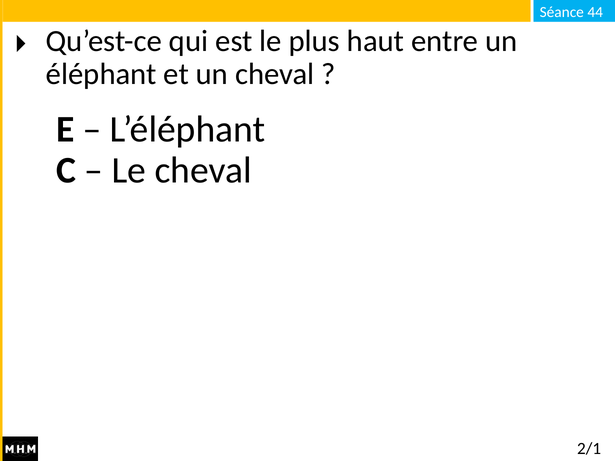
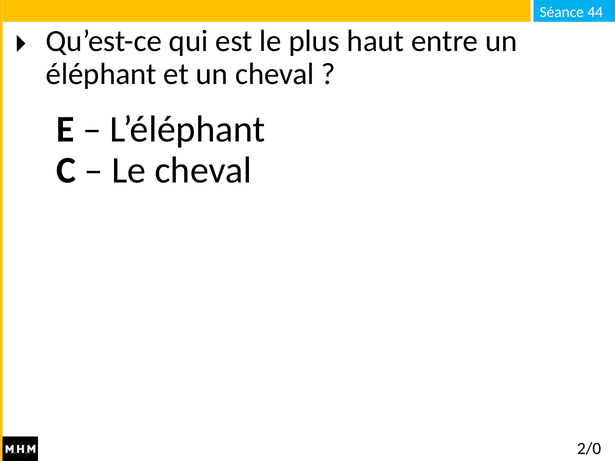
2/1: 2/1 -> 2/0
